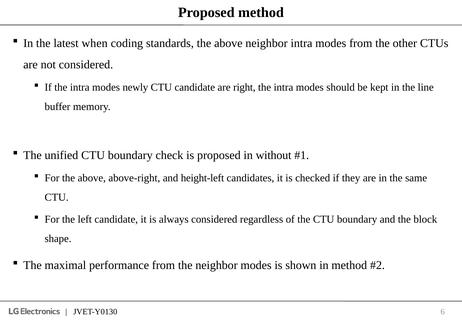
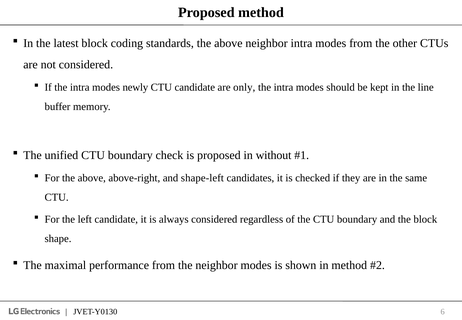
latest when: when -> block
right: right -> only
height-left: height-left -> shape-left
